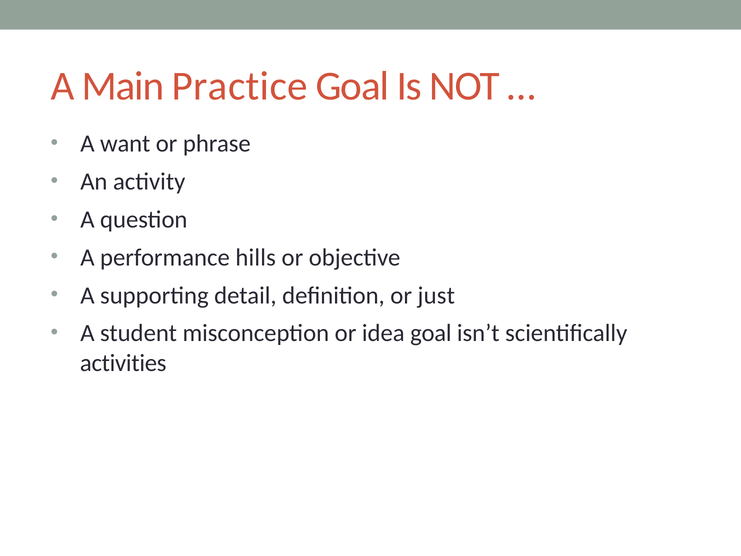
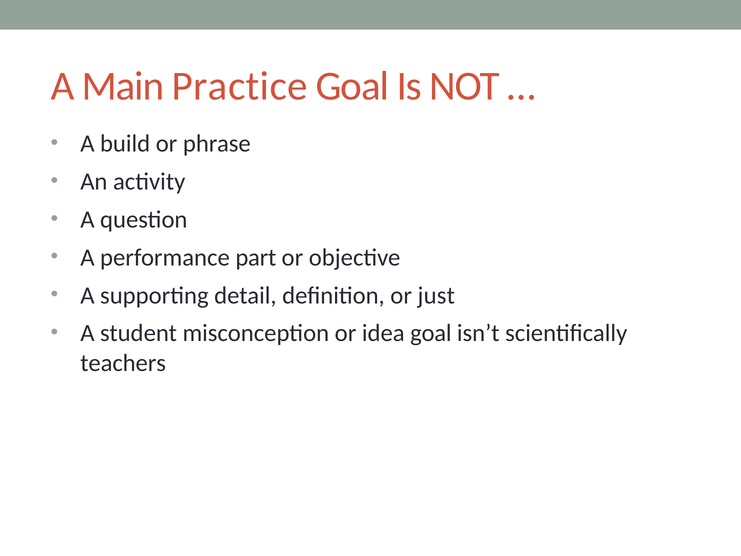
want: want -> build
hills: hills -> part
activities: activities -> teachers
